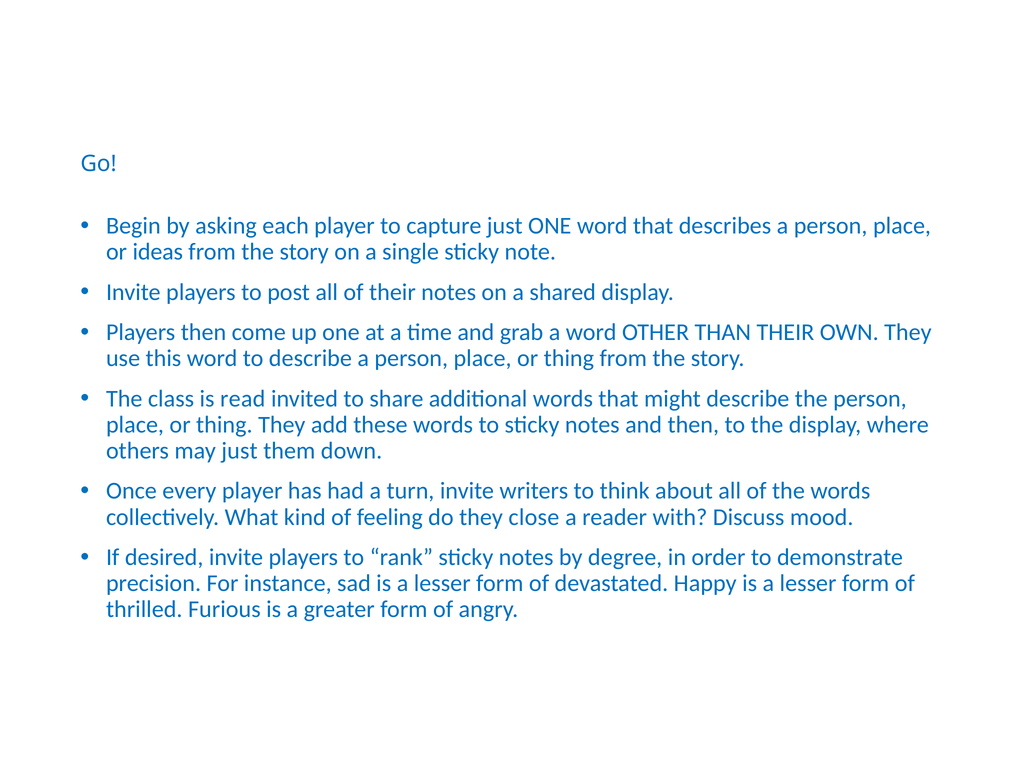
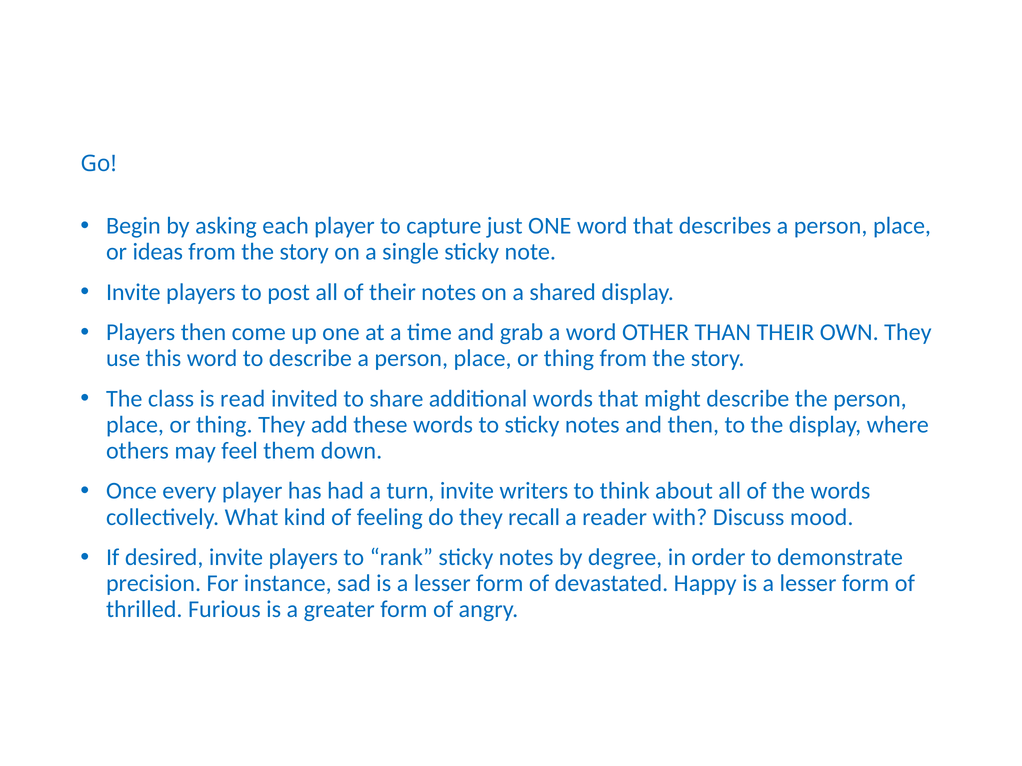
may just: just -> feel
close: close -> recall
